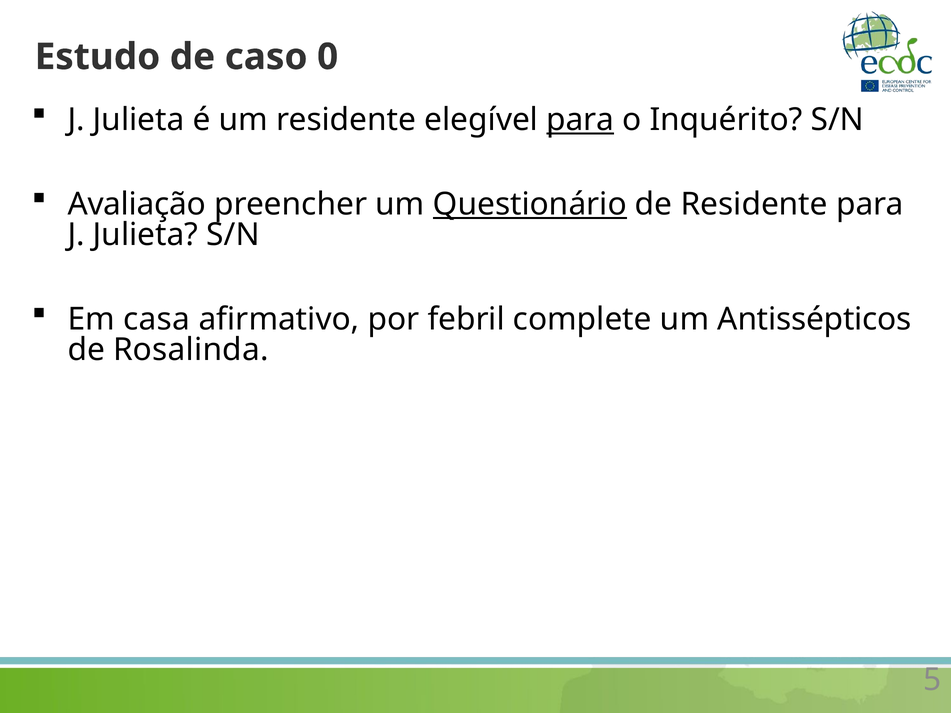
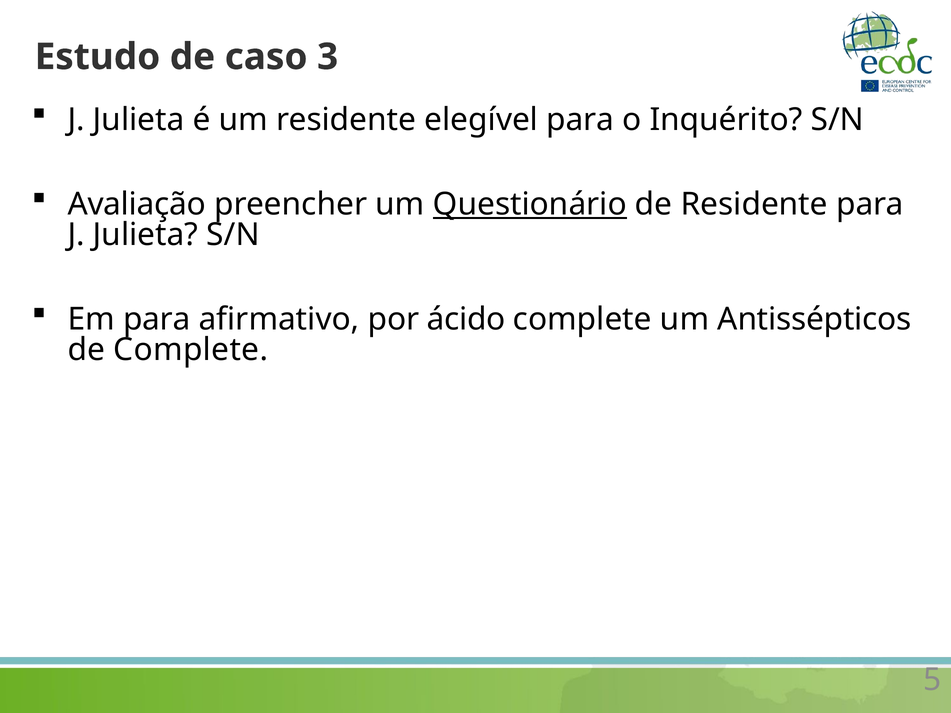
0: 0 -> 3
para at (580, 120) underline: present -> none
Em casa: casa -> para
febril: febril -> ácido
de Rosalinda: Rosalinda -> Complete
